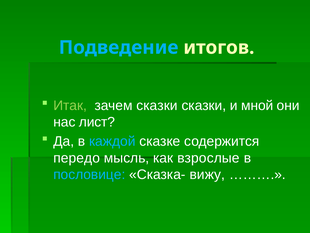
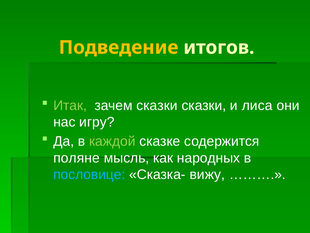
Подведение colour: light blue -> yellow
мной: мной -> лиса
лист: лист -> игру
каждой colour: light blue -> light green
передо: передо -> поляне
взрослые: взрослые -> народных
